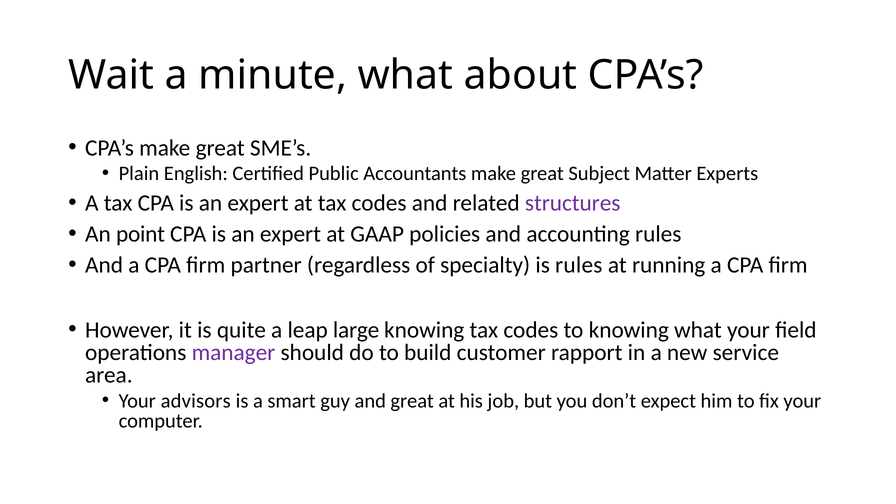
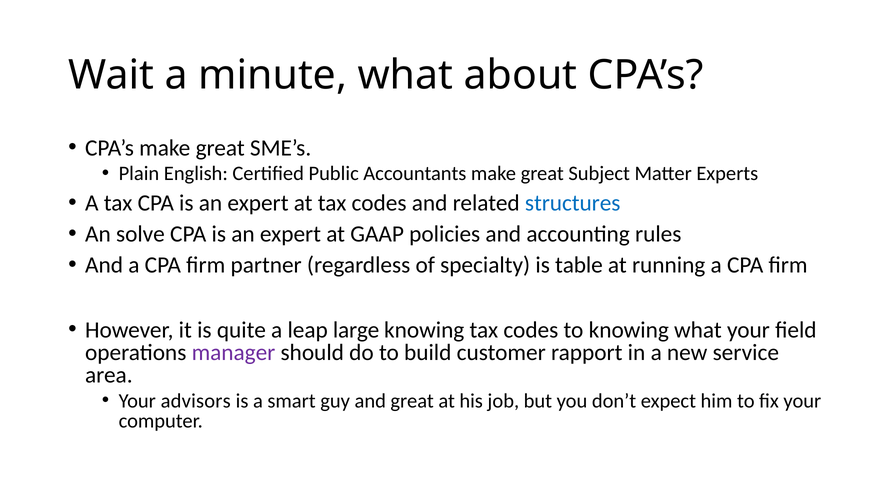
structures colour: purple -> blue
point: point -> solve
is rules: rules -> table
